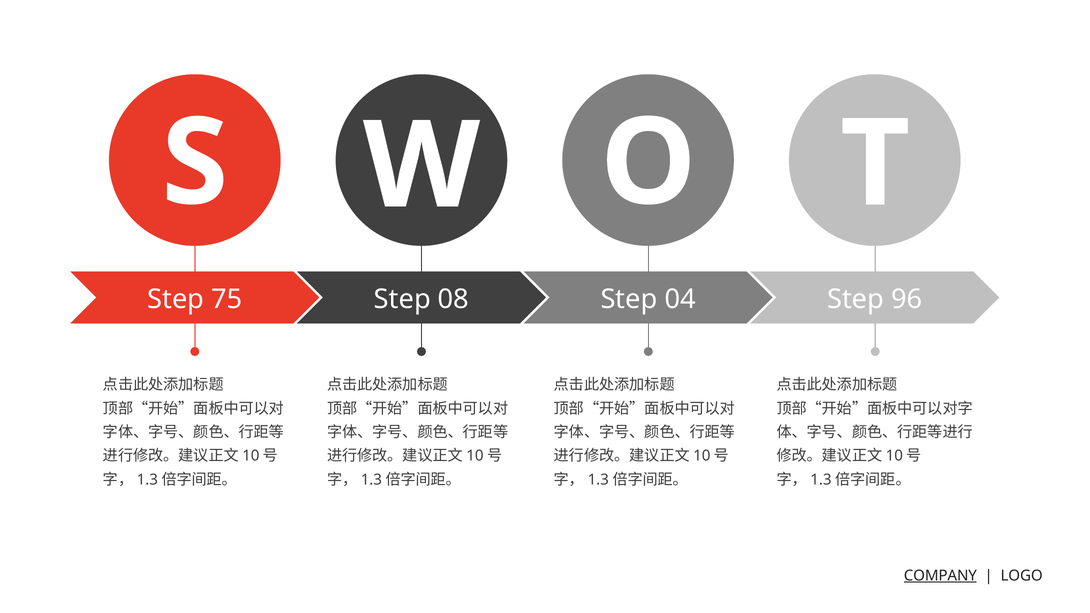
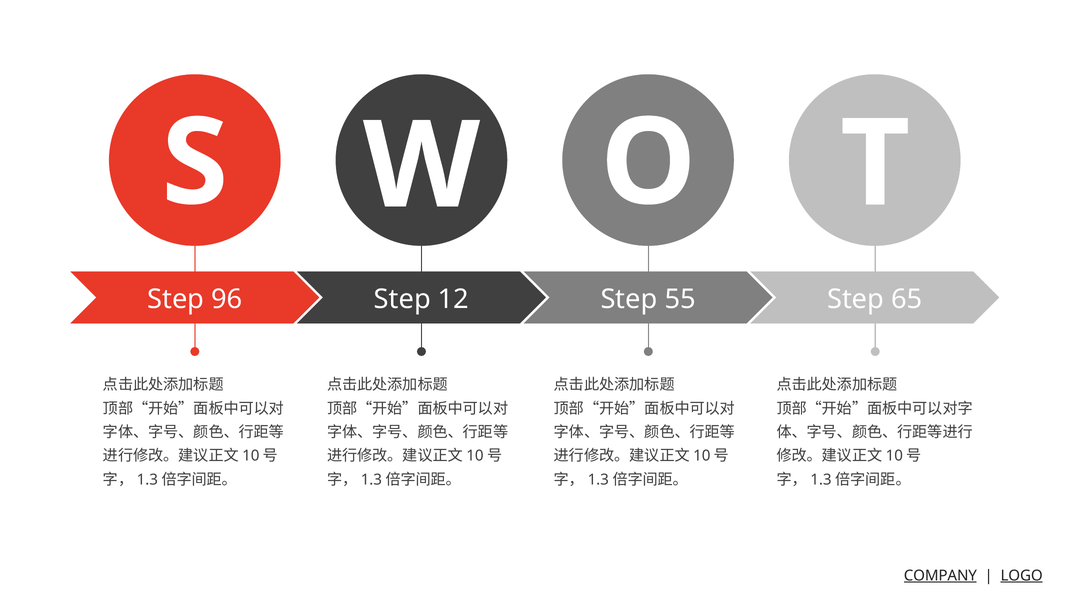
75: 75 -> 96
08: 08 -> 12
04: 04 -> 55
96: 96 -> 65
LOGO underline: none -> present
